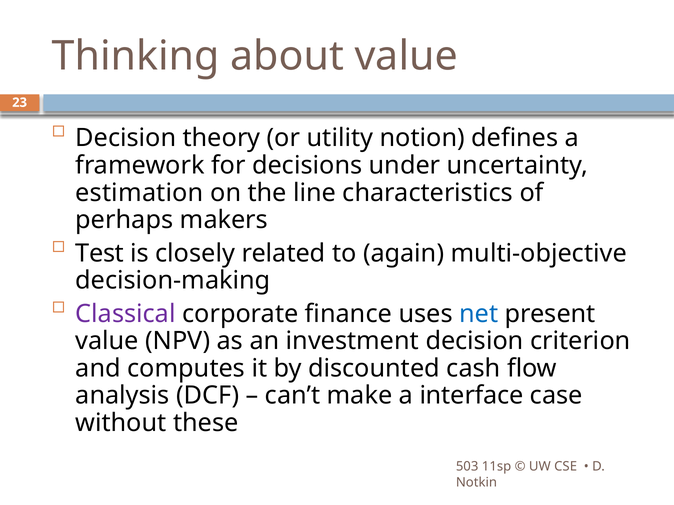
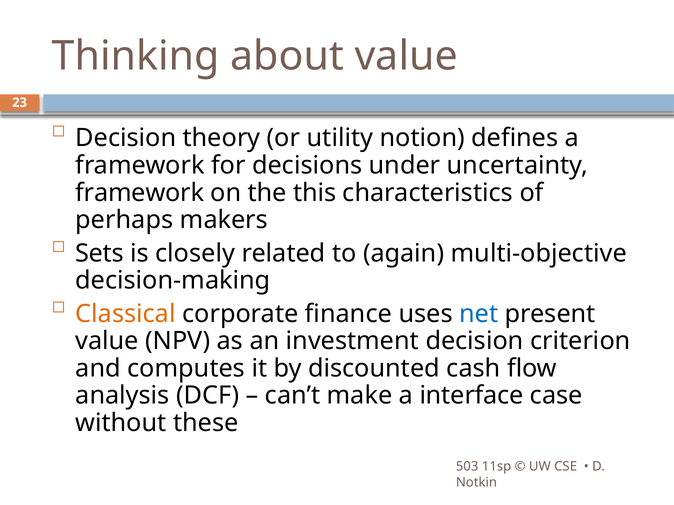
estimation at (139, 193): estimation -> framework
line: line -> this
Test: Test -> Sets
Classical colour: purple -> orange
